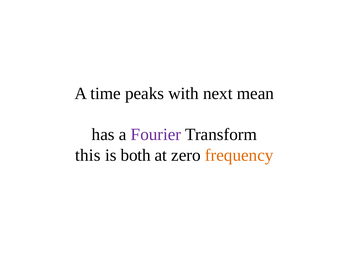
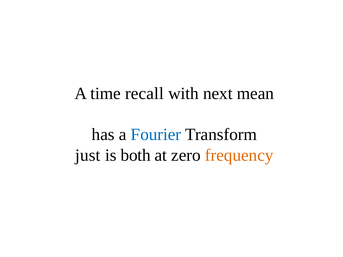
peaks: peaks -> recall
Fourier colour: purple -> blue
this: this -> just
